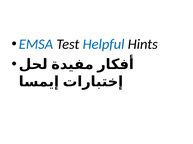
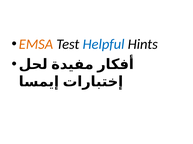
EMSA colour: blue -> orange
